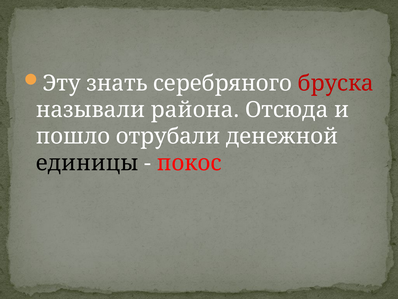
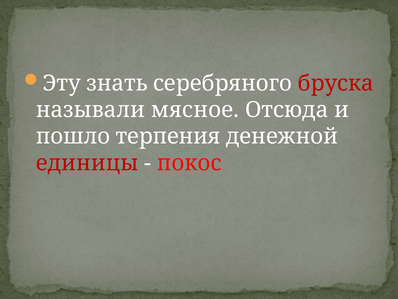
района: района -> мясное
отрубали: отрубали -> терпения
единицы colour: black -> red
